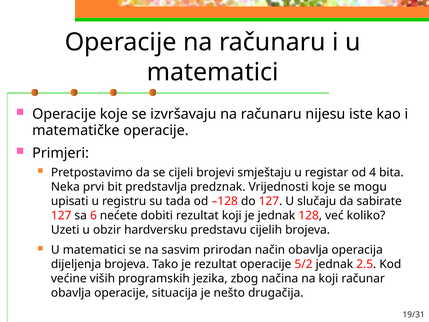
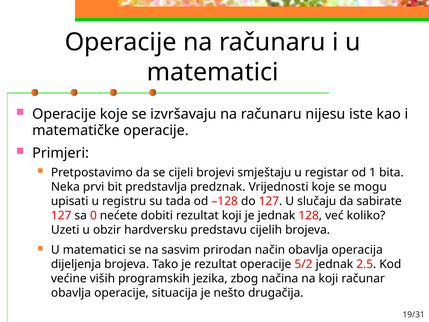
4: 4 -> 1
6: 6 -> 0
